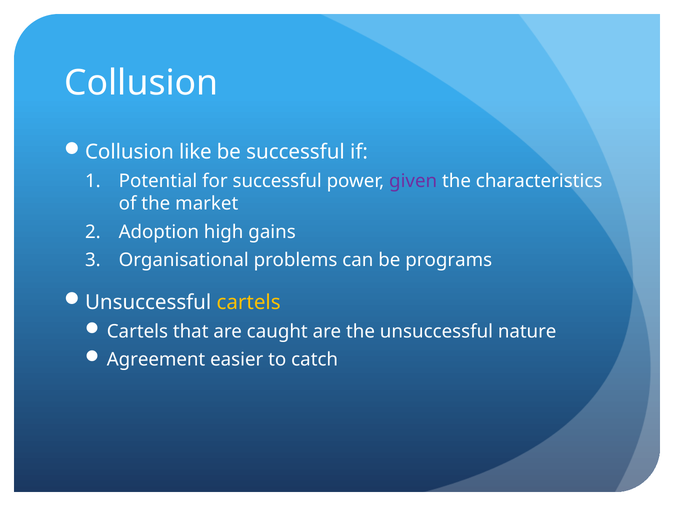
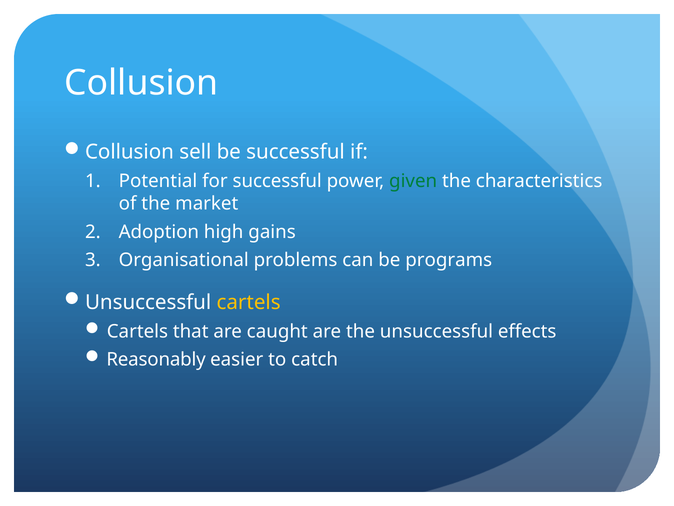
like: like -> sell
given colour: purple -> green
nature: nature -> effects
Agreement: Agreement -> Reasonably
